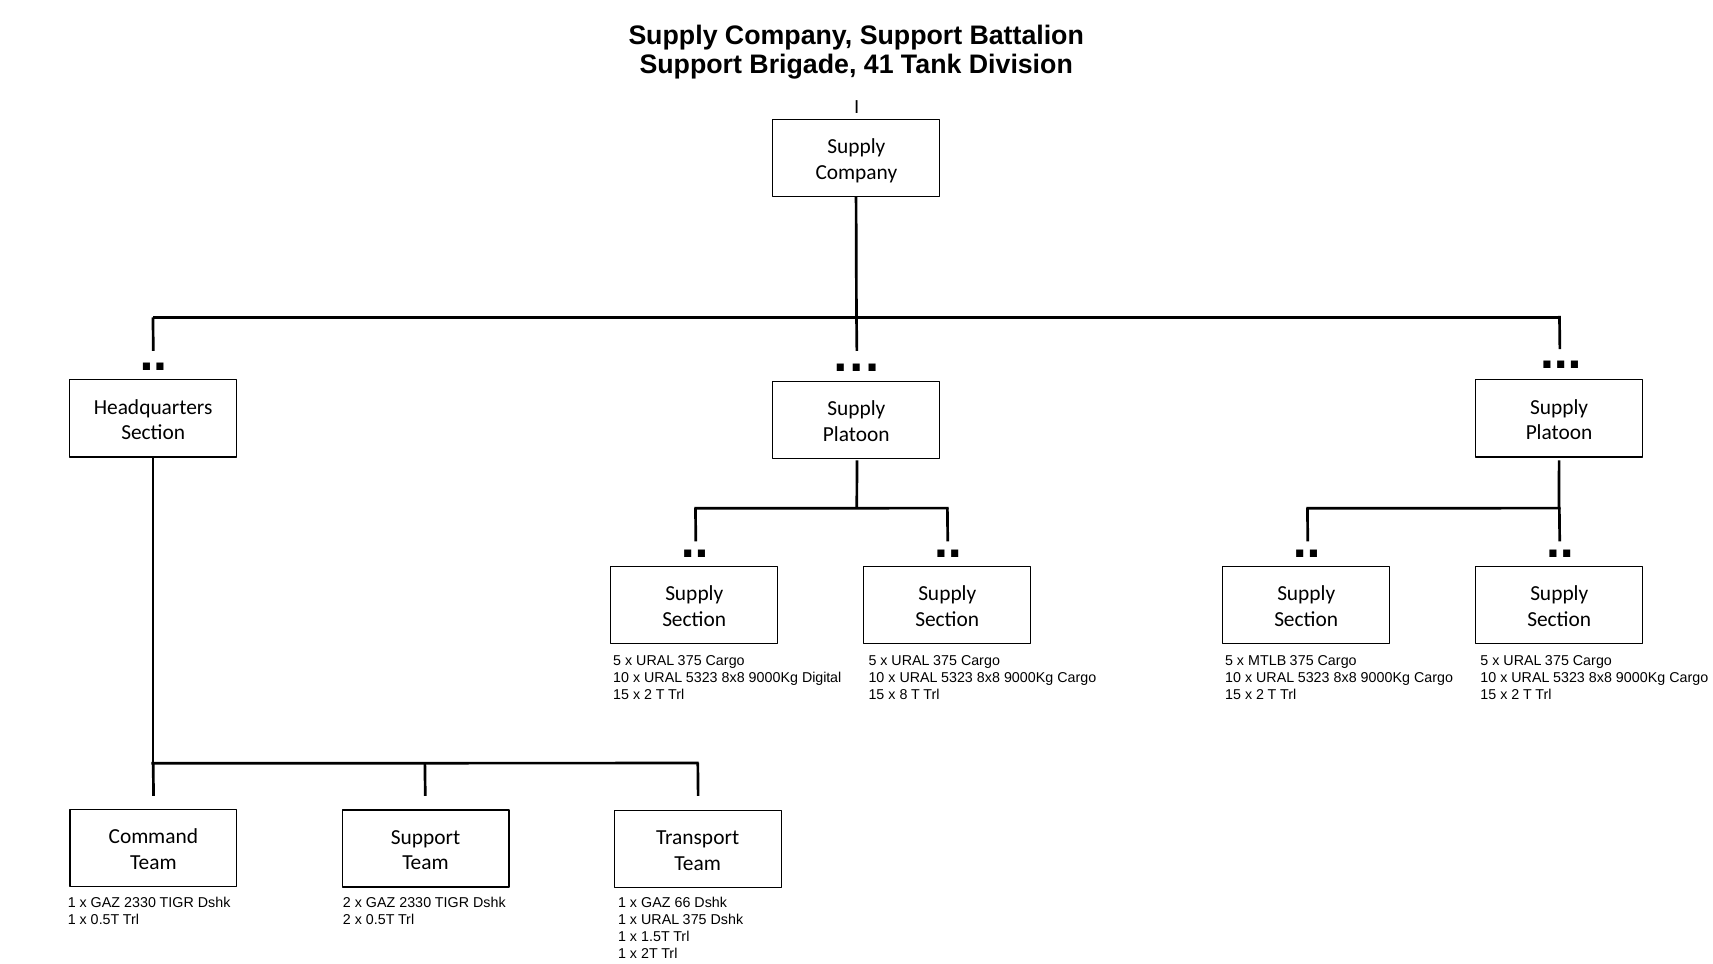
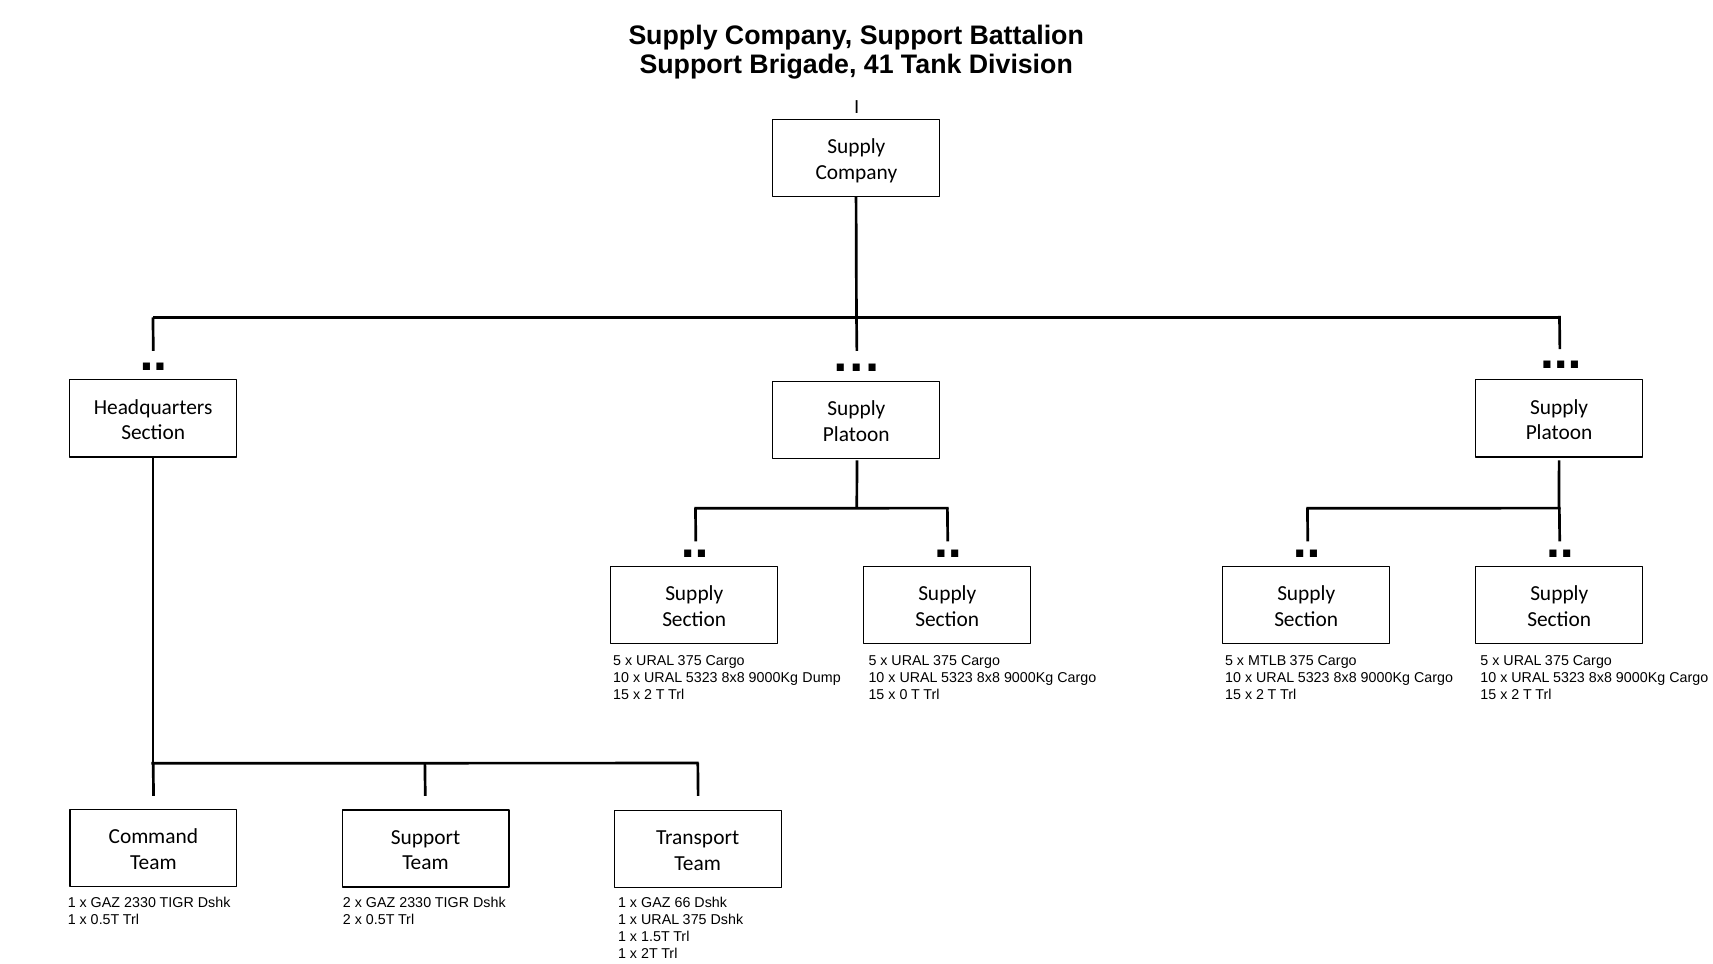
Digital: Digital -> Dump
8: 8 -> 0
